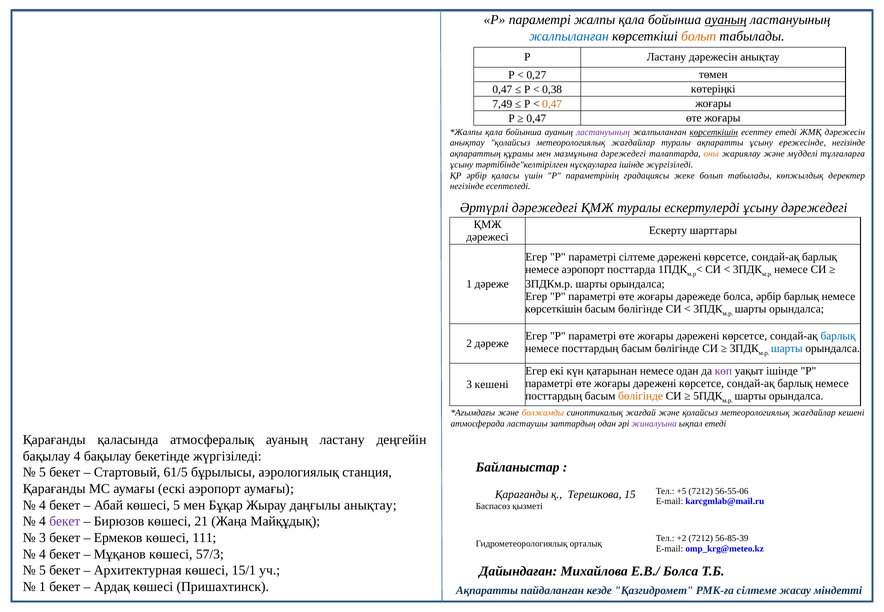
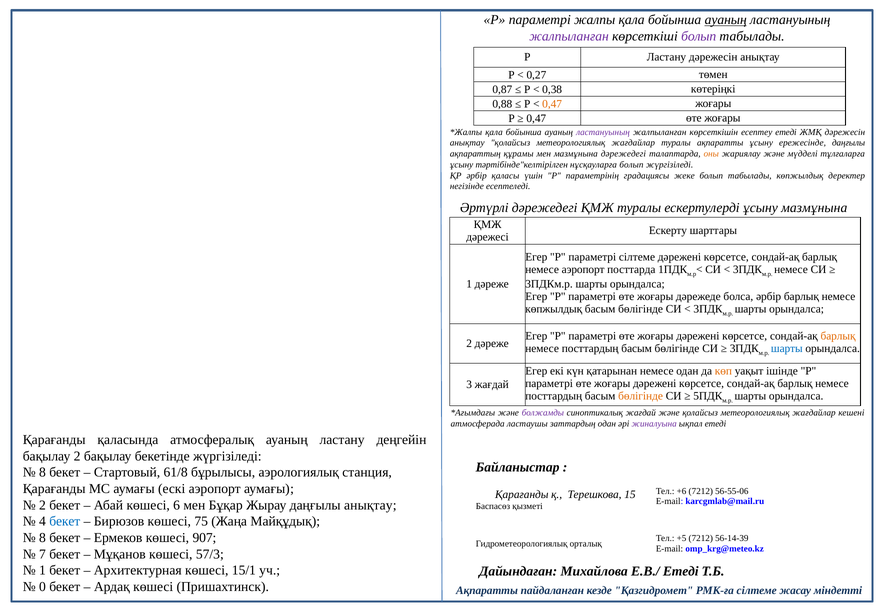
жалпыланған at (569, 36) colour: blue -> purple
болып at (699, 36) colour: orange -> purple
0,47 at (502, 89): 0,47 -> 0,87
7,49: 7,49 -> 0,88
көрсеткішін at (714, 132) underline: present -> none
ережесінде негізінде: негізінде -> даңғылы
нұсқауларға ішінде: ішінде -> болып
ұсыну дәрежедегі: дәрежедегі -> мазмұнына
көрсеткішін at (554, 309): көрсеткішін -> көпжылдық
барлық at (838, 336) colour: blue -> orange
көп colour: purple -> orange
3 кешені: кешені -> жағдай
болжамды colour: orange -> purple
бақылау 4: 4 -> 2
5 at (42, 472): 5 -> 8
61/5: 61/5 -> 61/8
+5: +5 -> +6
4 at (42, 505): 4 -> 2
көшесі 5: 5 -> 6
бекет at (65, 521) colour: purple -> blue
21: 21 -> 75
3 at (42, 538): 3 -> 8
111: 111 -> 907
+2: +2 -> +5
56-85-39: 56-85-39 -> 56-14-39
4 at (42, 554): 4 -> 7
5 at (42, 570): 5 -> 1
Е.В./ Болса: Болса -> Етеді
1 at (42, 587): 1 -> 0
